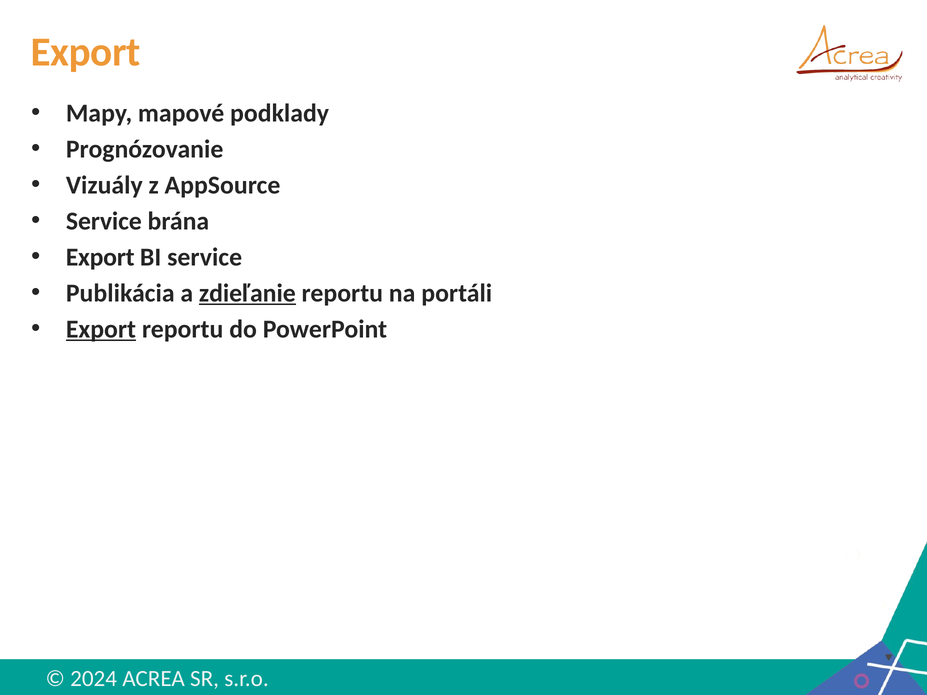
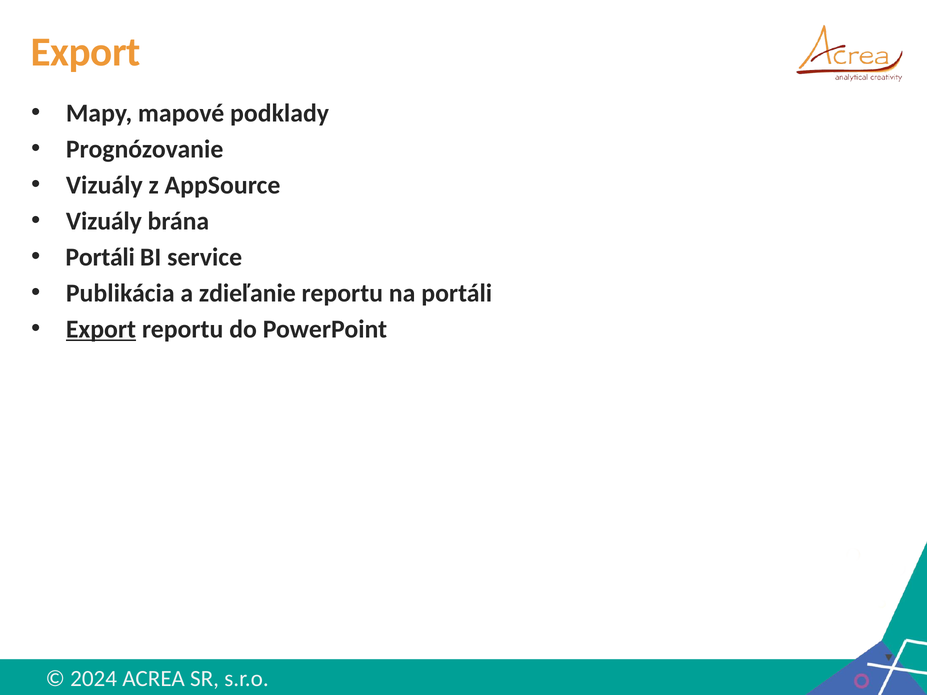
Service at (104, 221): Service -> Vizuály
Export at (100, 257): Export -> Portáli
zdieľanie underline: present -> none
